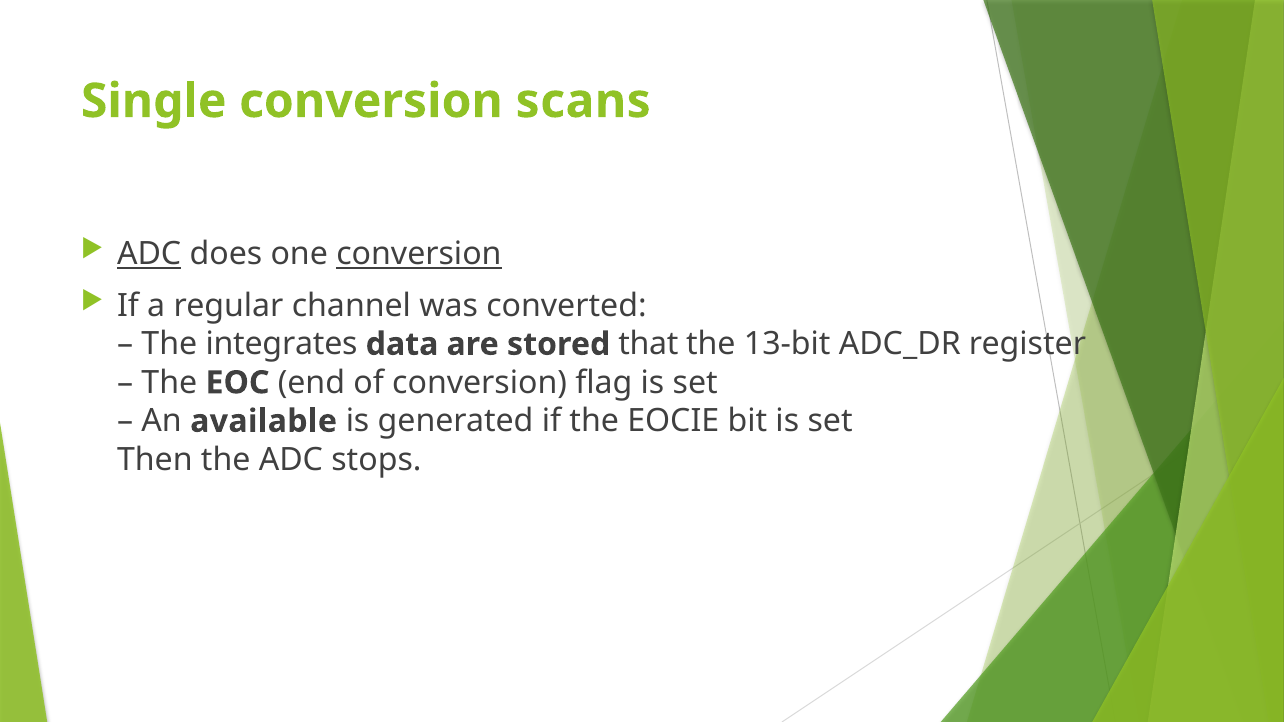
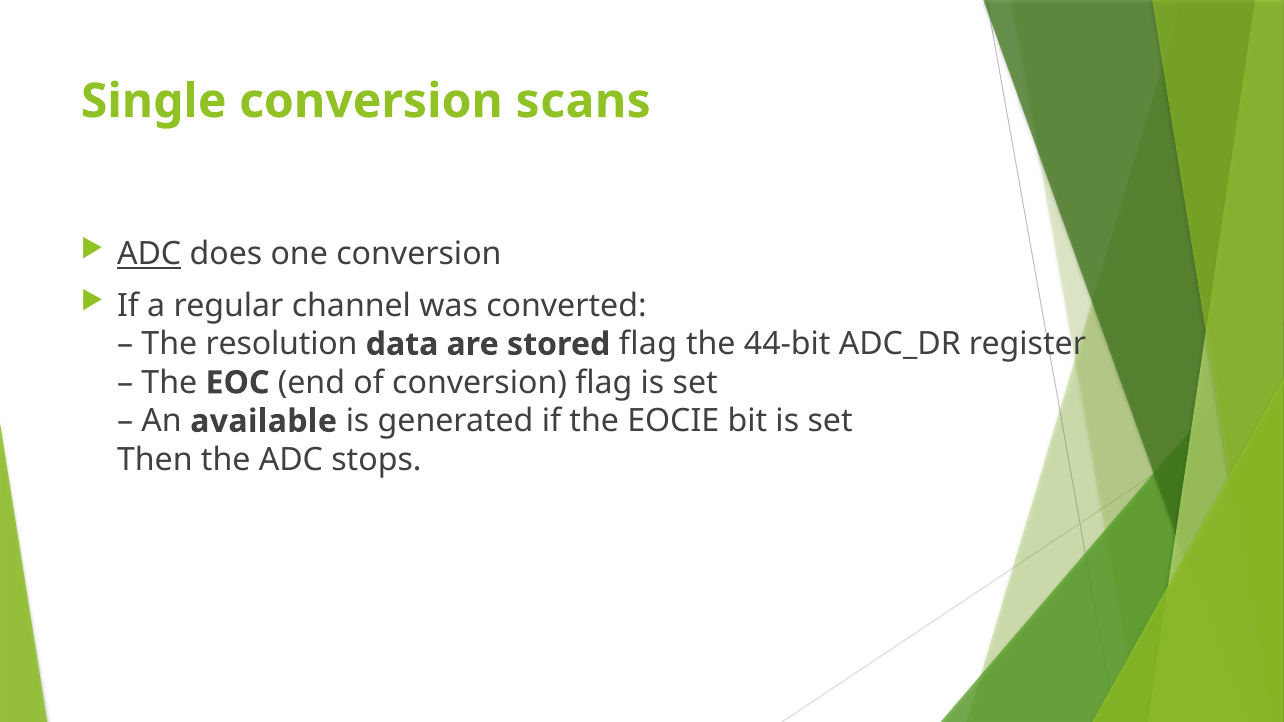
conversion at (419, 254) underline: present -> none
integrates: integrates -> resolution
stored that: that -> flag
13-bit: 13-bit -> 44-bit
